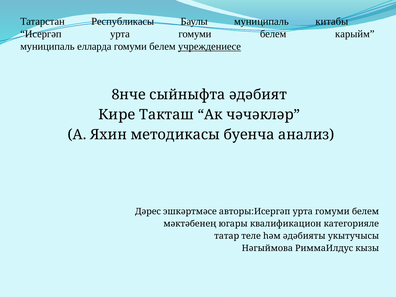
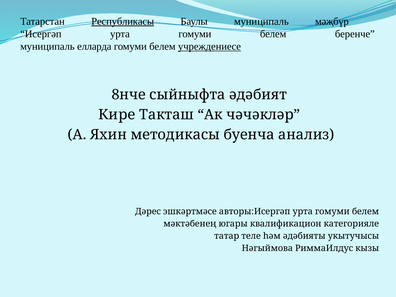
Республикасы underline: none -> present
китабы: китабы -> мәҗбүр
карыйм: карыйм -> беренче
